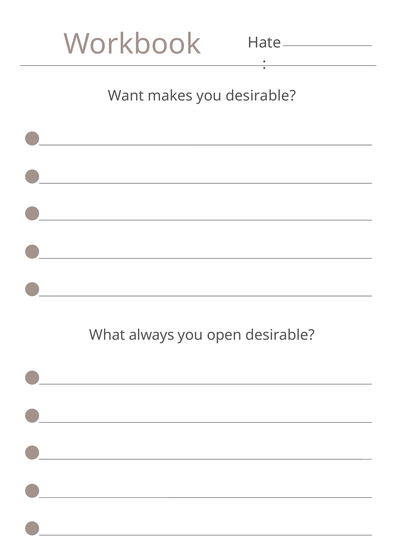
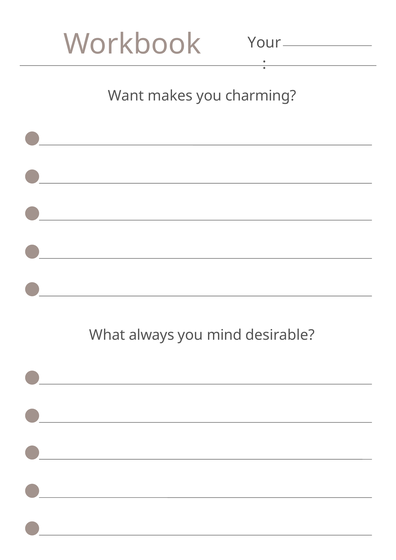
Hate: Hate -> Your
you desirable: desirable -> charming
open: open -> mind
